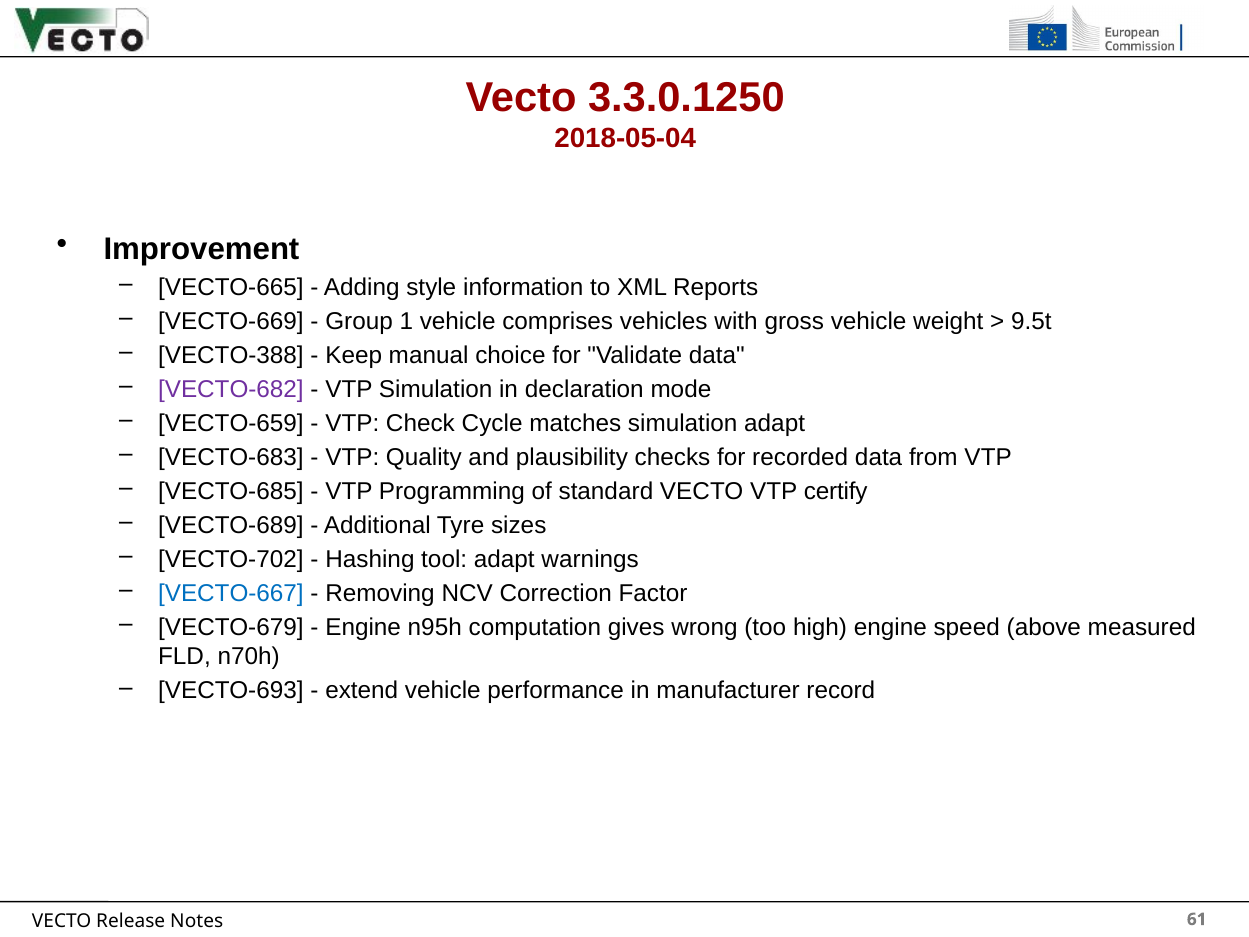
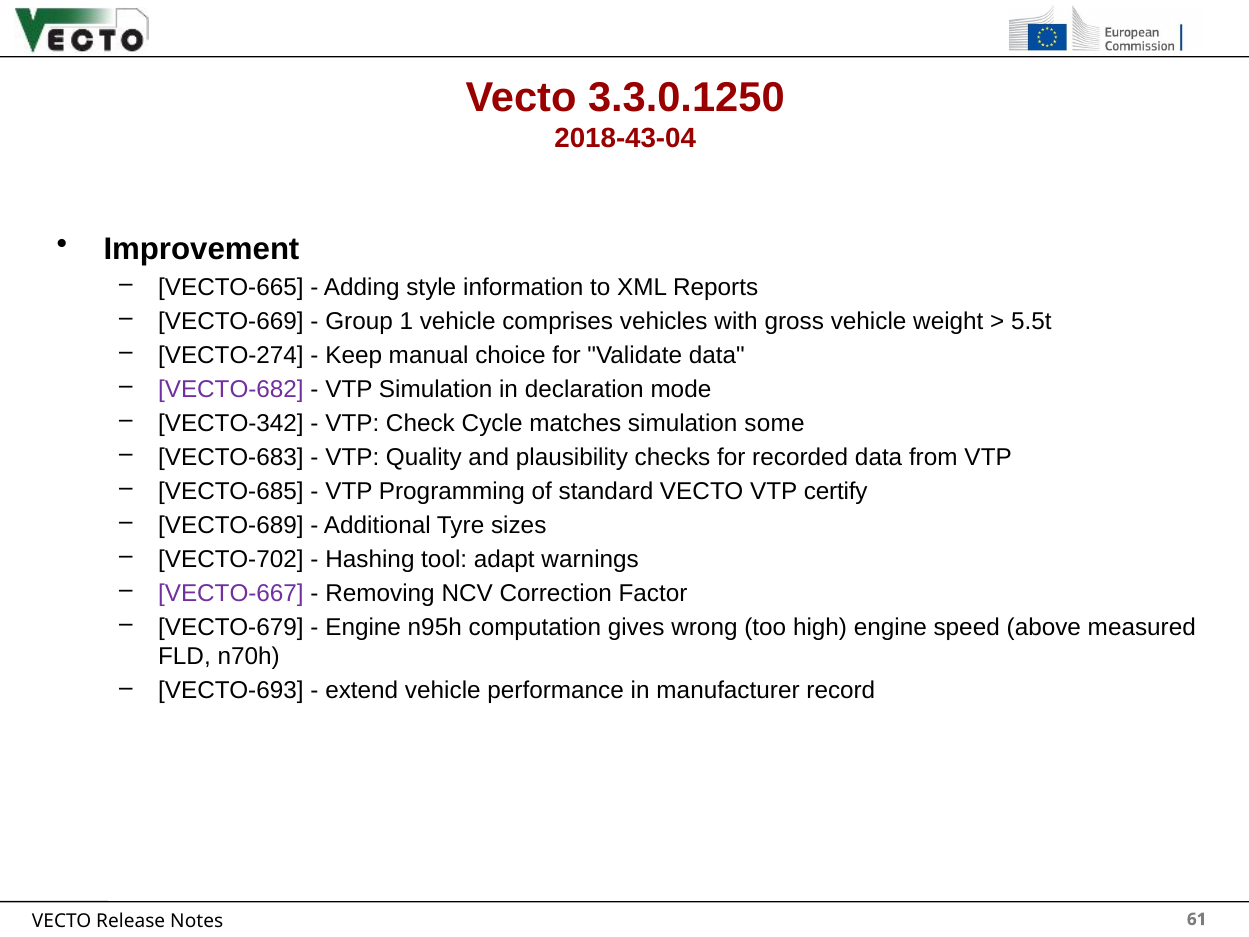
2018-05-04: 2018-05-04 -> 2018-43-04
9.5t: 9.5t -> 5.5t
VECTO-388: VECTO-388 -> VECTO-274
VECTO-659: VECTO-659 -> VECTO-342
simulation adapt: adapt -> some
VECTO-667 colour: blue -> purple
